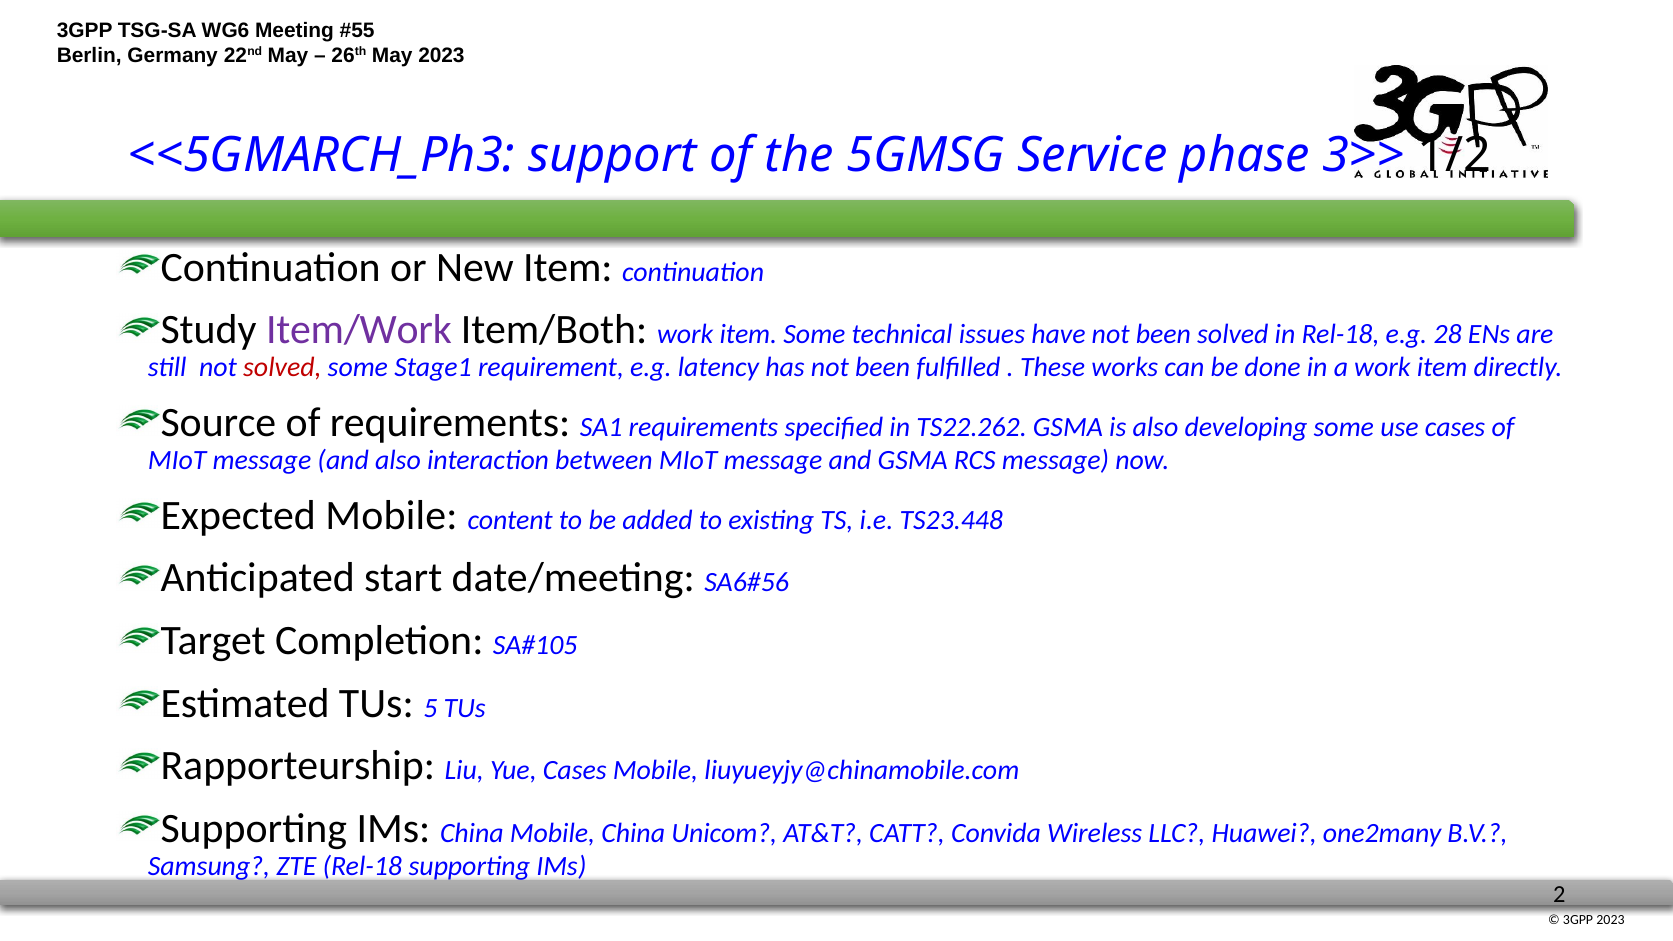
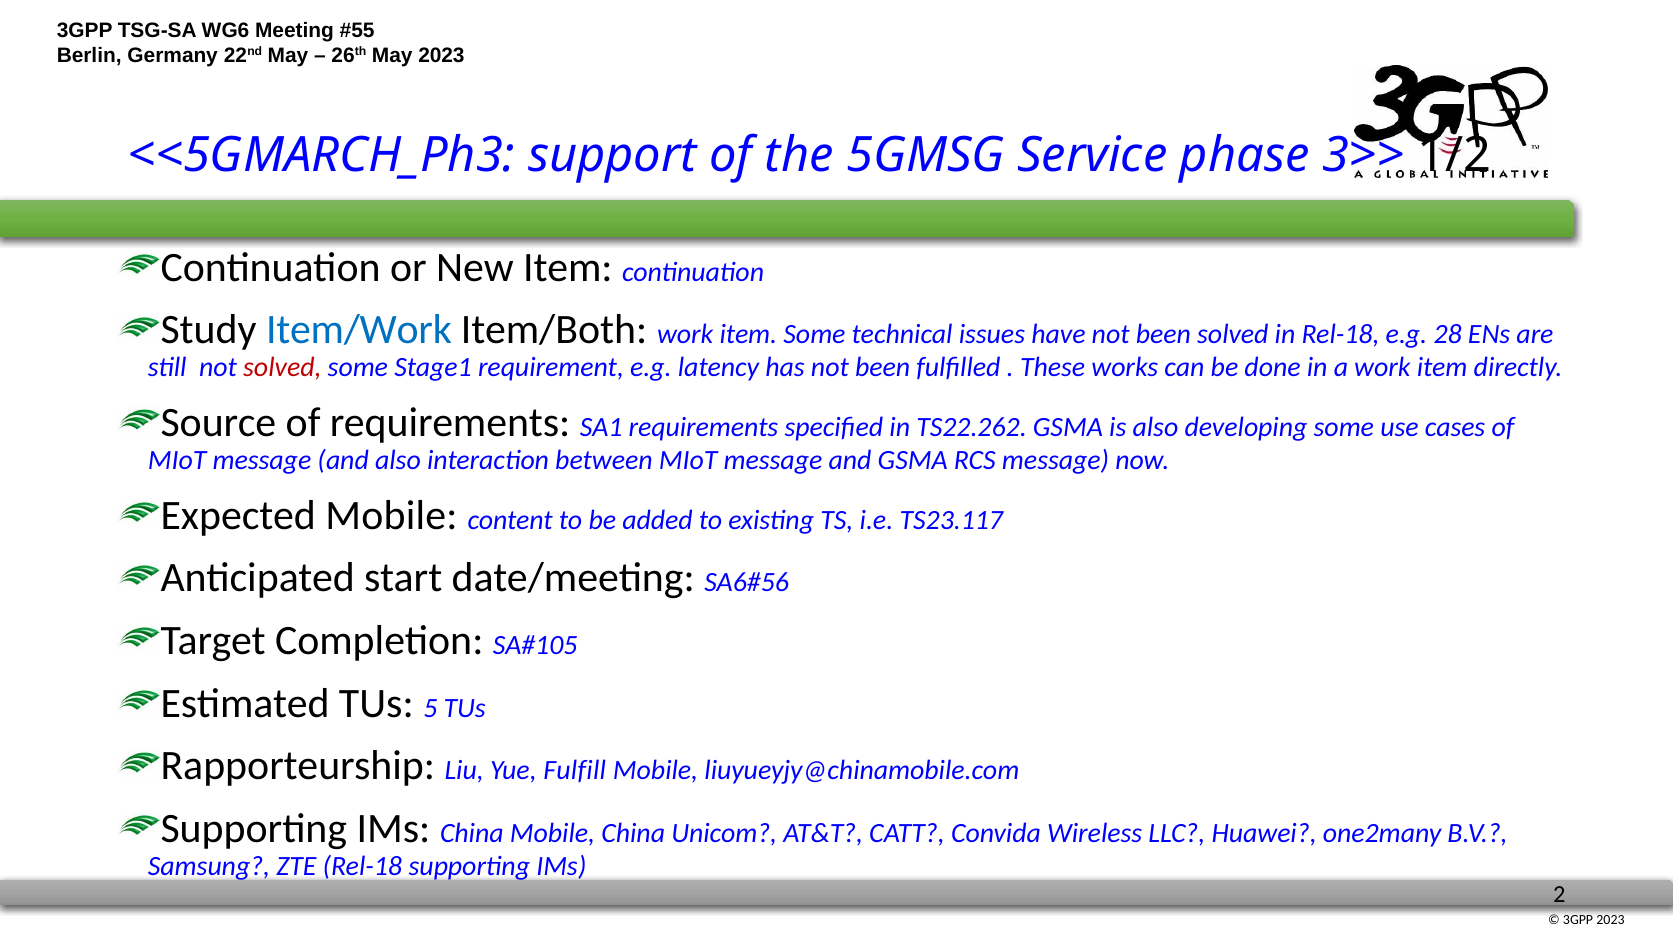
Item/Work colour: purple -> blue
TS23.448: TS23.448 -> TS23.117
Yue Cases: Cases -> Fulfill
